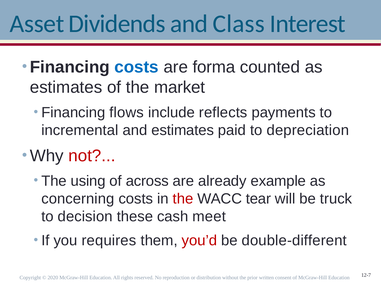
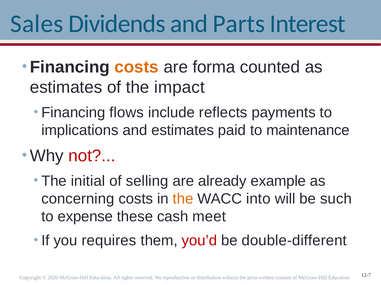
Asset: Asset -> Sales
Class: Class -> Parts
costs at (137, 67) colour: blue -> orange
market: market -> impact
incremental: incremental -> implications
depreciation: depreciation -> maintenance
using: using -> initial
across: across -> selling
the at (183, 199) colour: red -> orange
tear: tear -> into
truck: truck -> such
decision: decision -> expense
